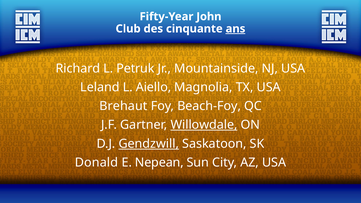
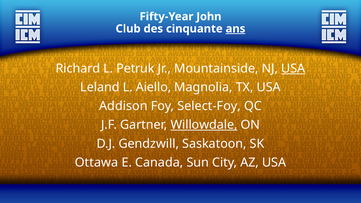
USA at (293, 68) underline: none -> present
Brehaut: Brehaut -> Addison
Beach-Foy: Beach-Foy -> Select-Foy
Gendzwill underline: present -> none
Donald: Donald -> Ottawa
Nepean: Nepean -> Canada
